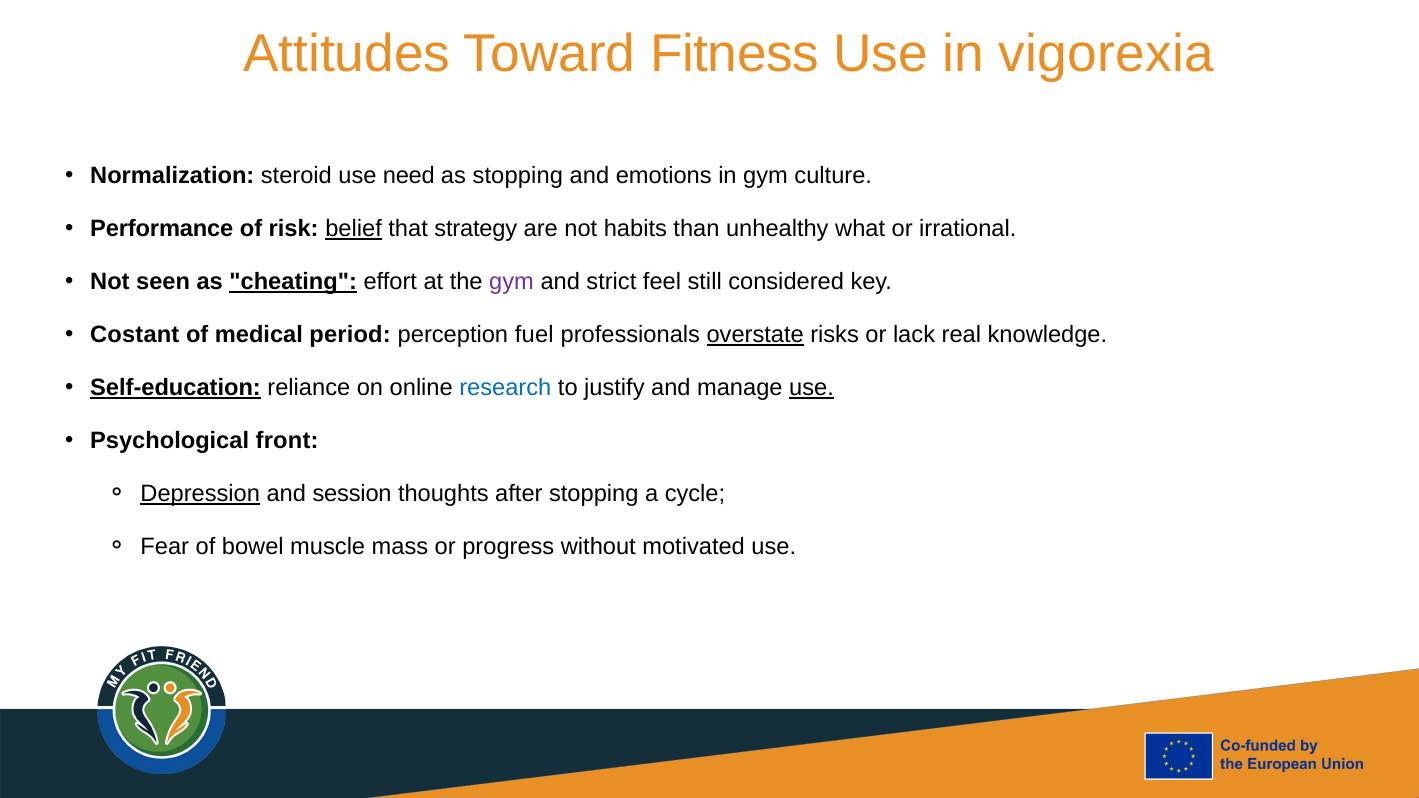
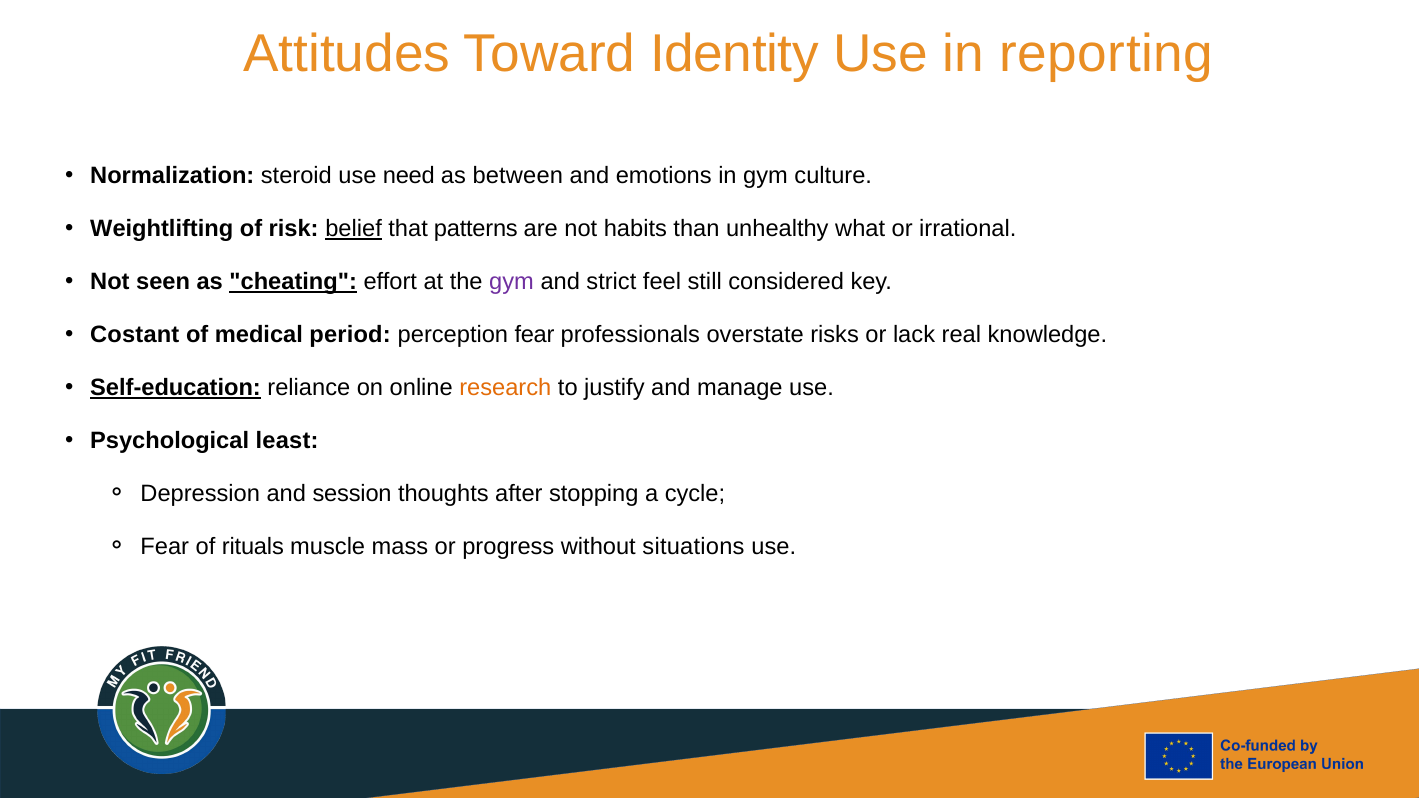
Fitness: Fitness -> Identity
vigorexia: vigorexia -> reporting
as stopping: stopping -> between
Performance: Performance -> Weightlifting
strategy: strategy -> patterns
perception fuel: fuel -> fear
overstate underline: present -> none
research colour: blue -> orange
use at (812, 388) underline: present -> none
front: front -> least
Depression underline: present -> none
bowel: bowel -> rituals
motivated: motivated -> situations
